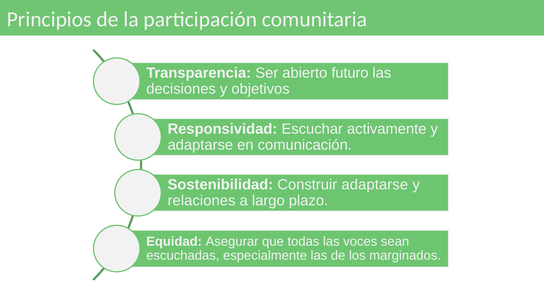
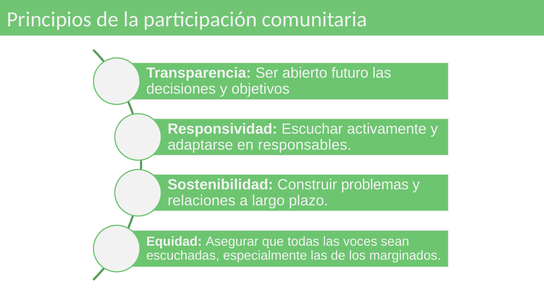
comunicación: comunicación -> responsables
Construir adaptarse: adaptarse -> problemas
